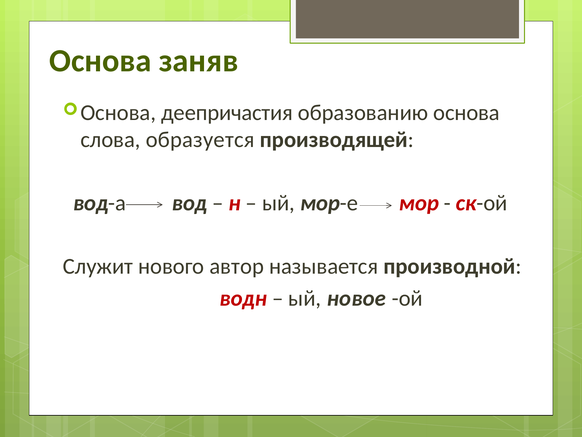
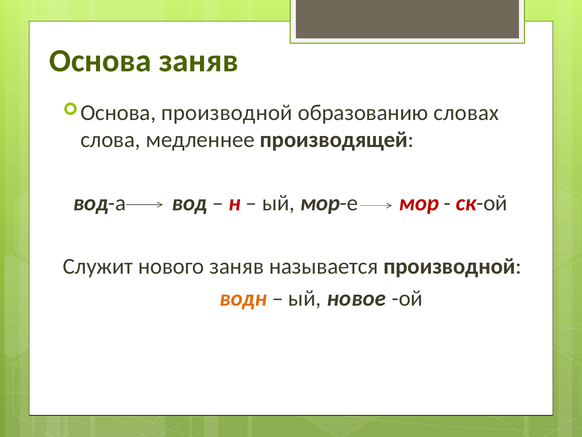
деепричастия at (227, 113): деепричастия -> производной
образованию основа: основа -> словах
образуется: образуется -> медленнее
нового автор: автор -> заняв
водн colour: red -> orange
